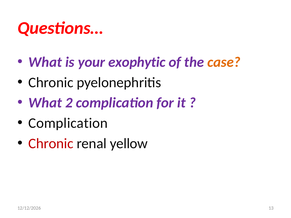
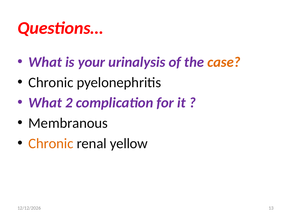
exophytic: exophytic -> urinalysis
Complication at (68, 123): Complication -> Membranous
Chronic at (51, 144) colour: red -> orange
